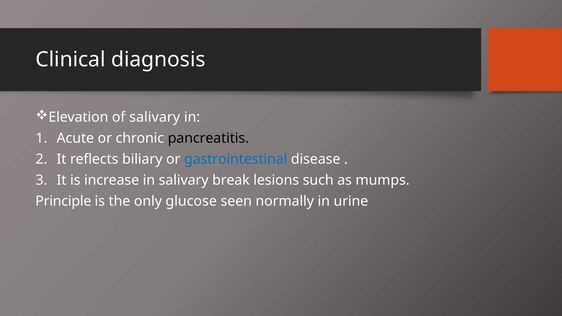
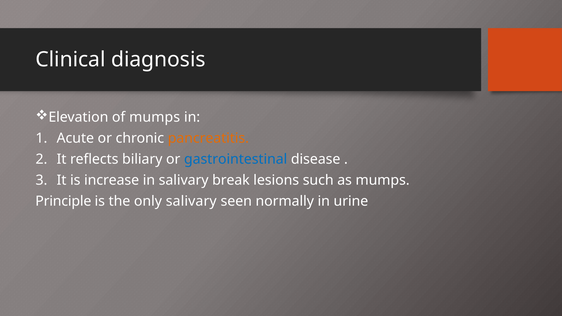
of salivary: salivary -> mumps
pancreatitis colour: black -> orange
only glucose: glucose -> salivary
